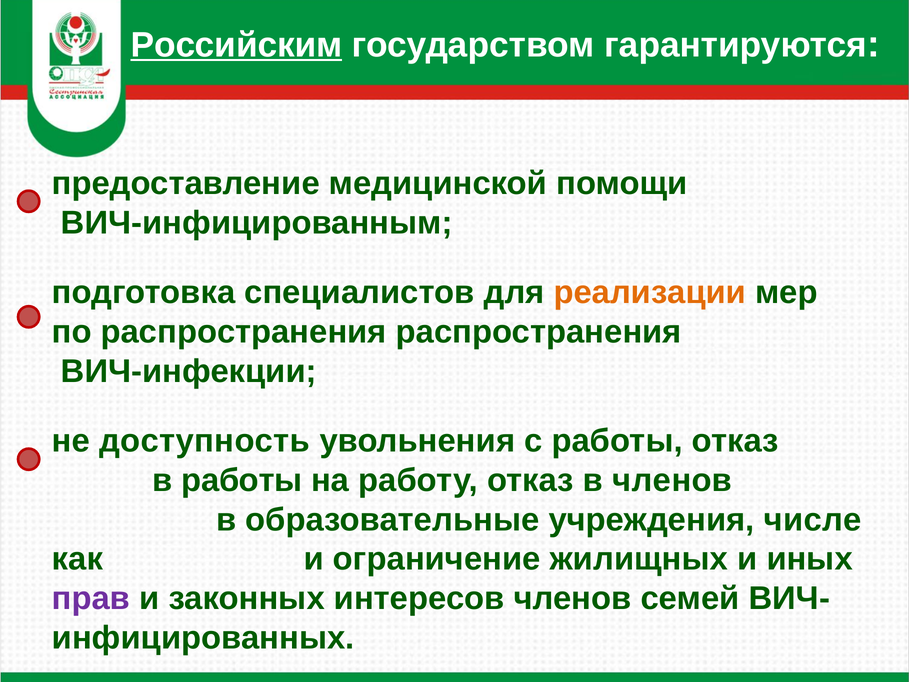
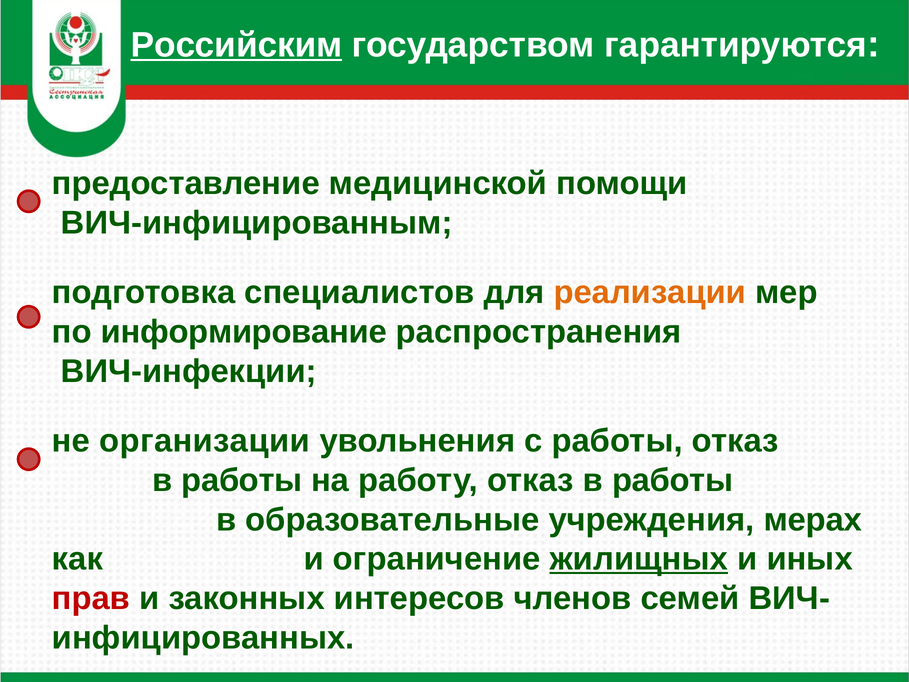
по распространения: распространения -> информирование
доступность: доступность -> организации
работу отказ в членов: членов -> работы
числе: числе -> мерах
жилищных underline: none -> present
прав colour: purple -> red
